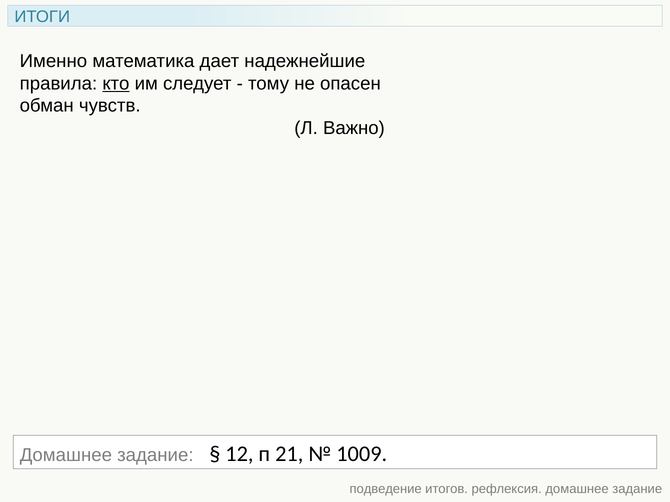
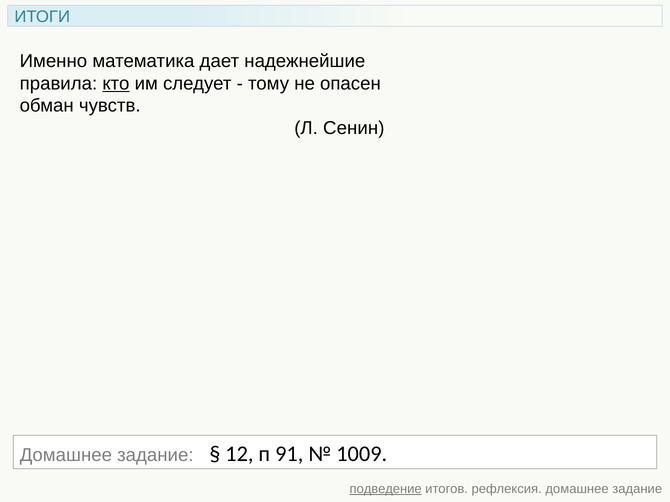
Важно: Важно -> Сенин
21: 21 -> 91
подведение underline: none -> present
